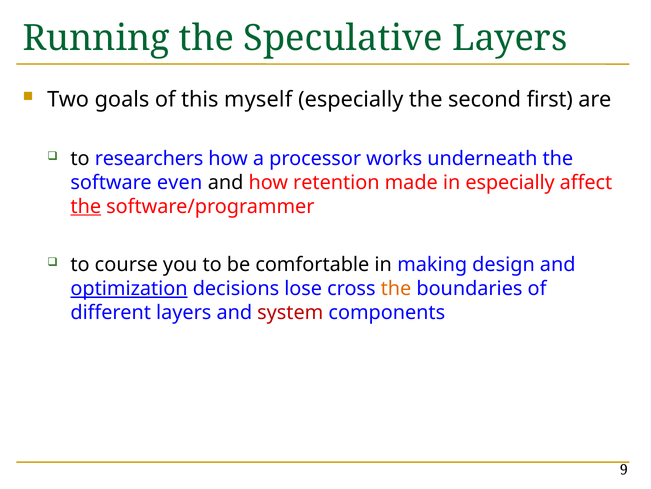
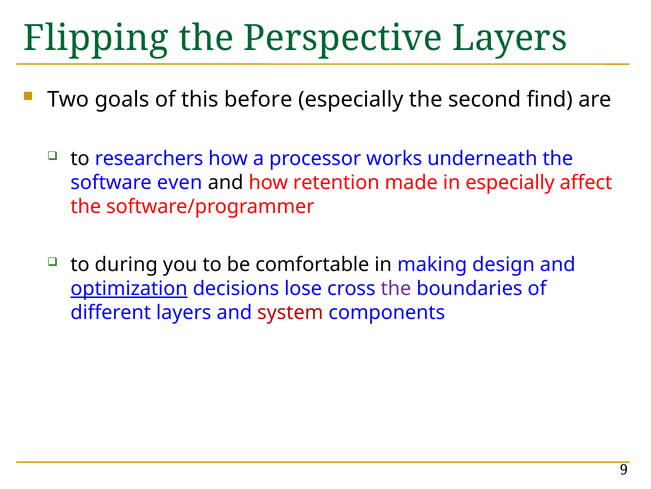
Running: Running -> Flipping
Speculative: Speculative -> Perspective
myself: myself -> before
first: first -> find
the at (86, 206) underline: present -> none
course: course -> during
the at (396, 288) colour: orange -> purple
